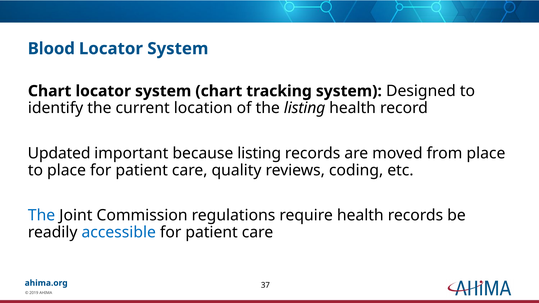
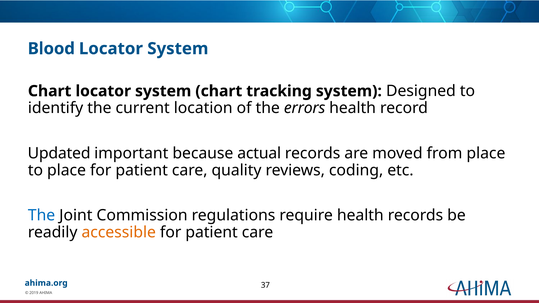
the listing: listing -> errors
because listing: listing -> actual
accessible colour: blue -> orange
